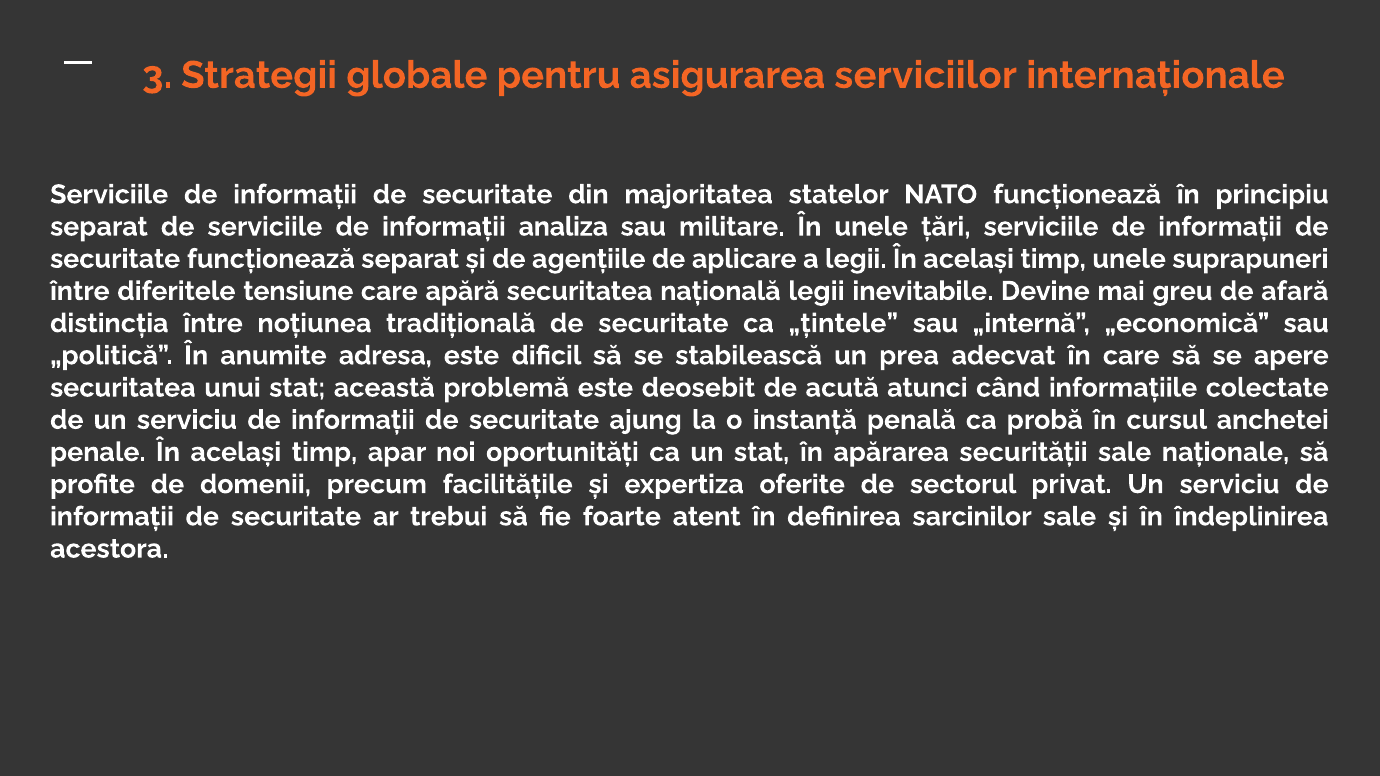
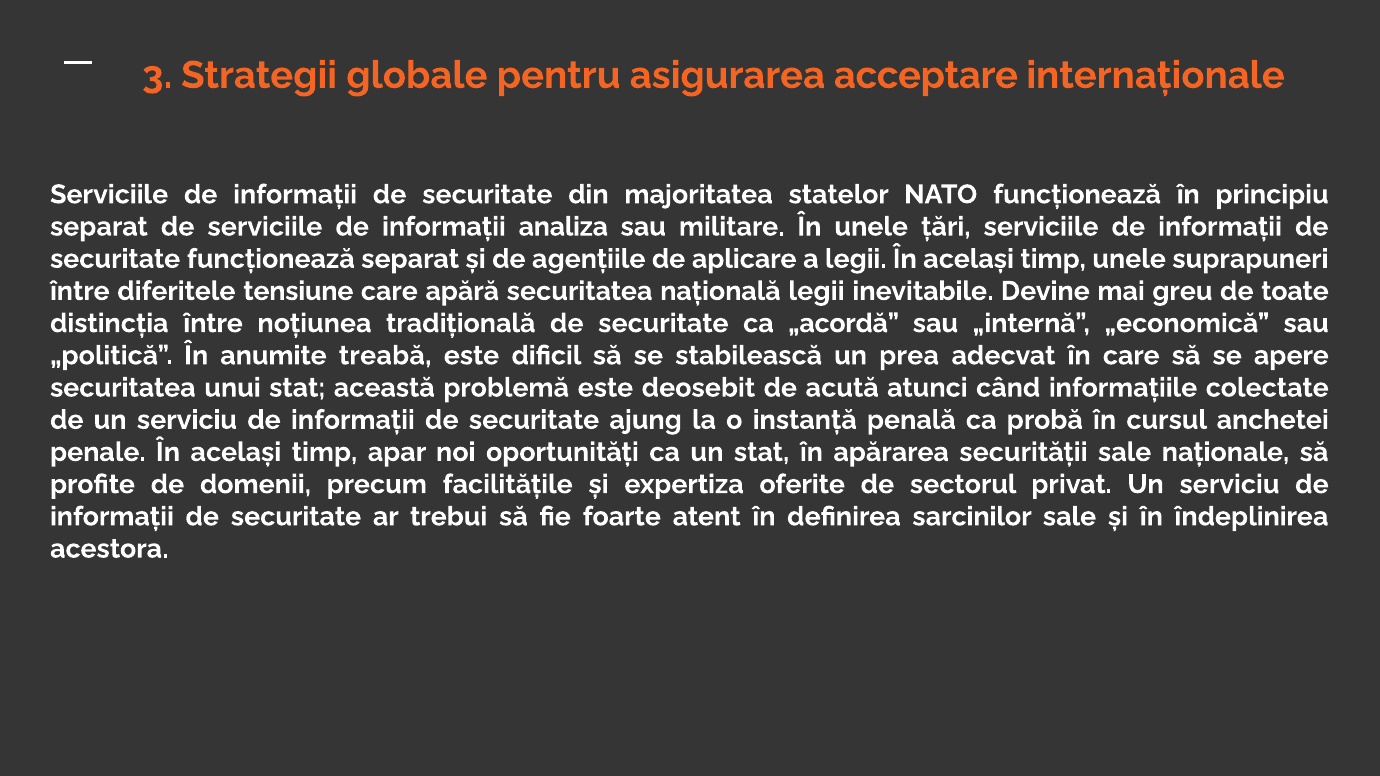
serviciilor: serviciilor -> acceptare
afară: afară -> toate
„țintele: „țintele -> „acordă
adresa: adresa -> treabă
